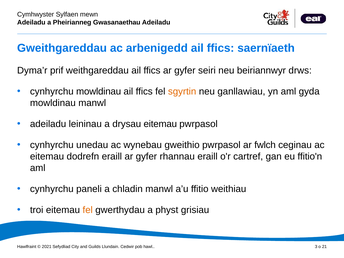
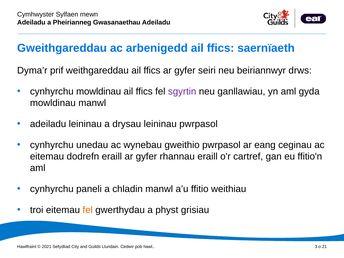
sgyrtin colour: orange -> purple
drysau eitemau: eitemau -> leininau
fwlch: fwlch -> eang
